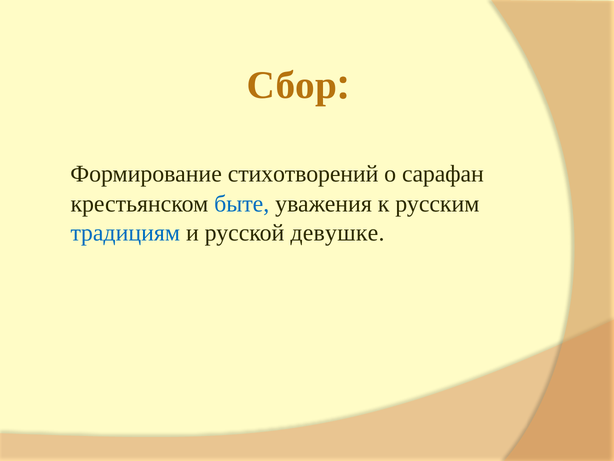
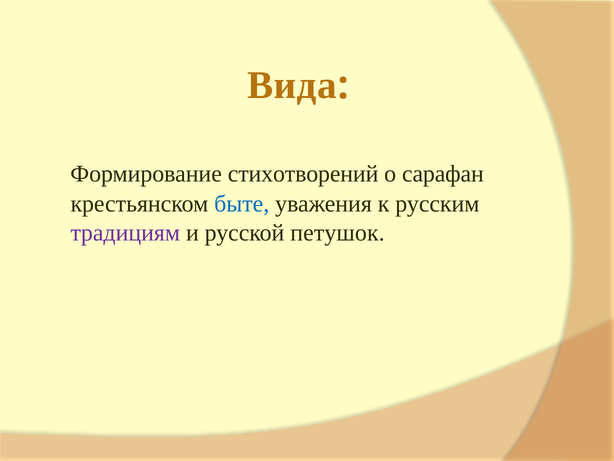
Сбор: Сбор -> Вида
традициям colour: blue -> purple
девушке: девушке -> петушок
